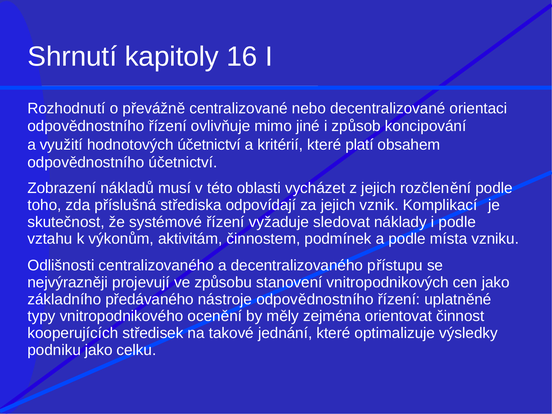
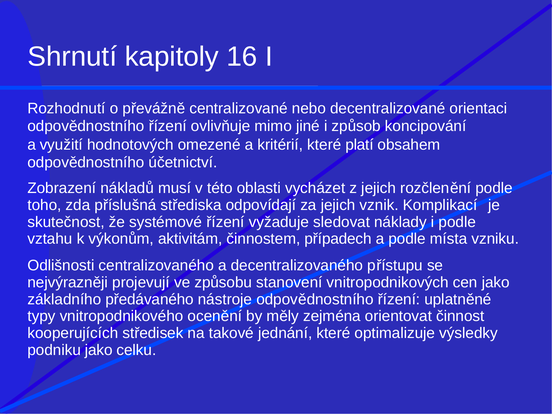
hodnotových účetnictví: účetnictví -> omezené
podmínek: podmínek -> případech
